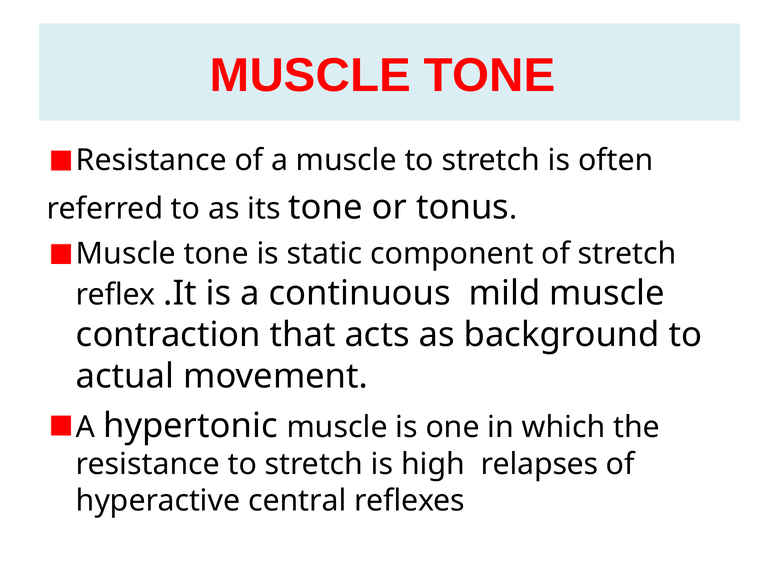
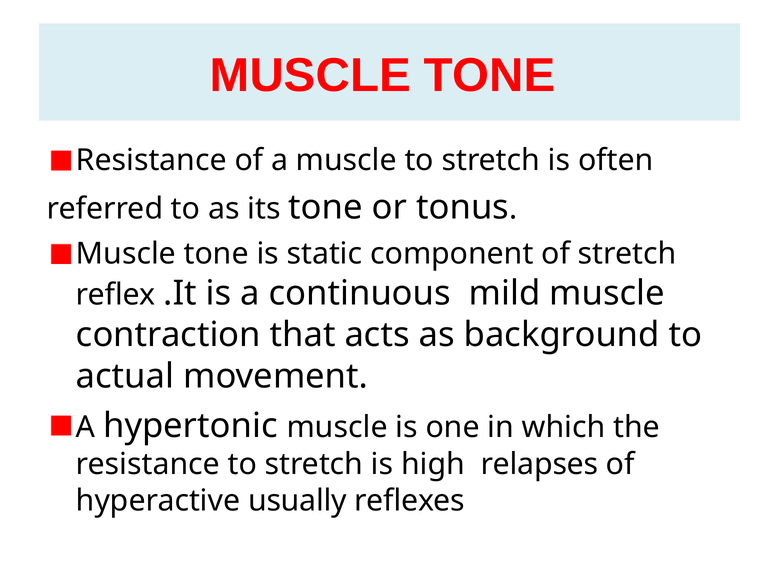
central: central -> usually
